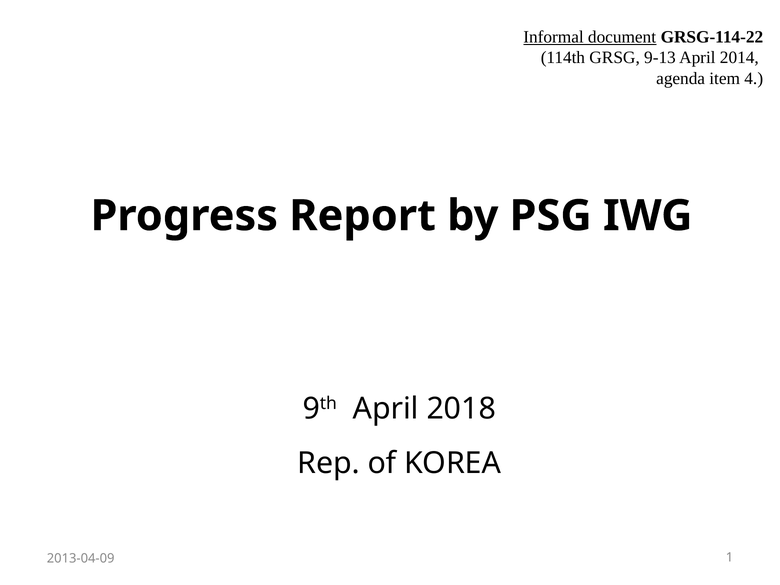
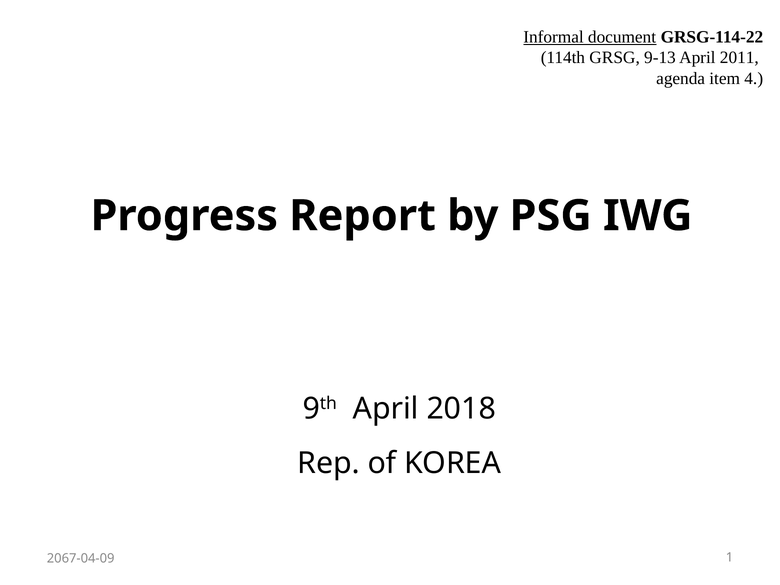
2014: 2014 -> 2011
2013-04-09: 2013-04-09 -> 2067-04-09
